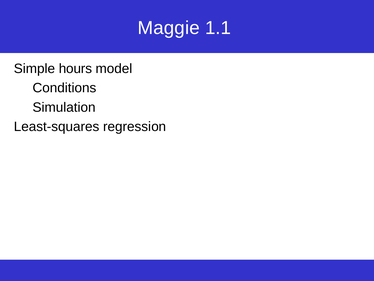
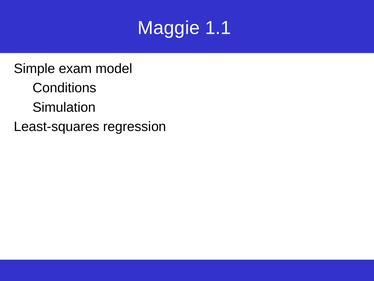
hours: hours -> exam
